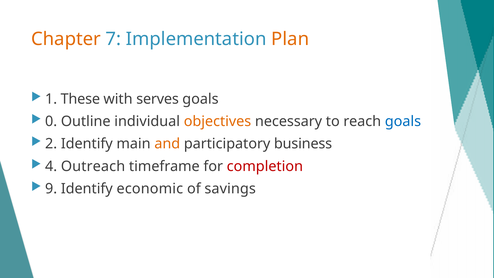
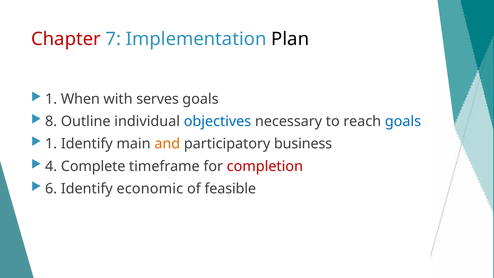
Chapter colour: orange -> red
Plan colour: orange -> black
These: These -> When
0: 0 -> 8
objectives colour: orange -> blue
2 at (51, 144): 2 -> 1
Outreach: Outreach -> Complete
9: 9 -> 6
savings: savings -> feasible
